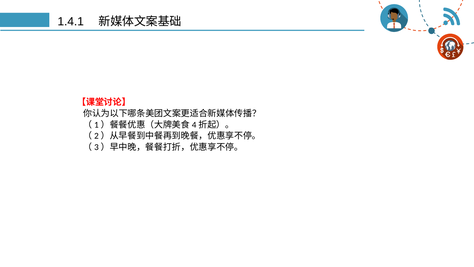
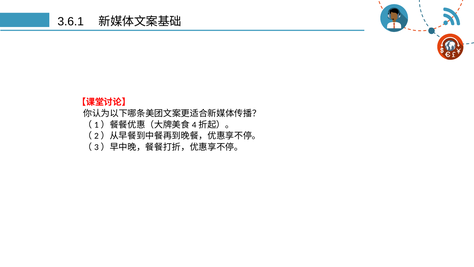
1.4.1: 1.4.1 -> 3.6.1
